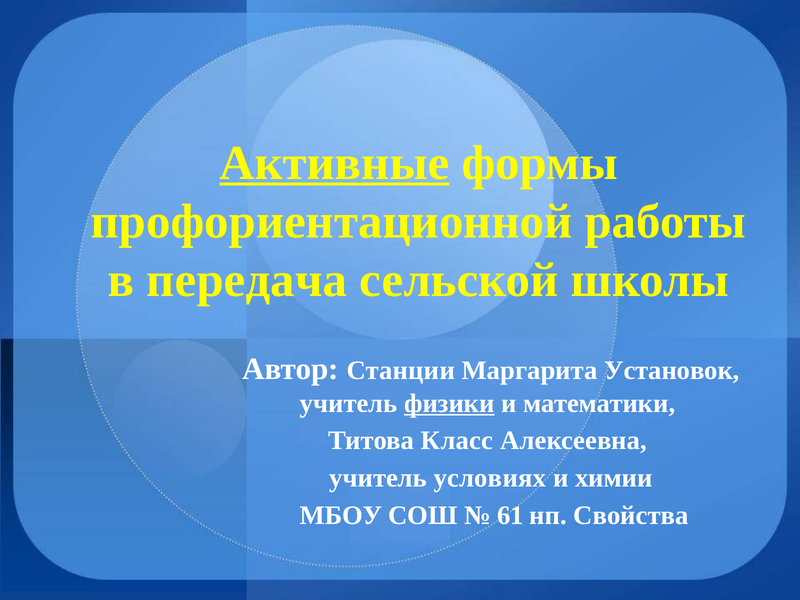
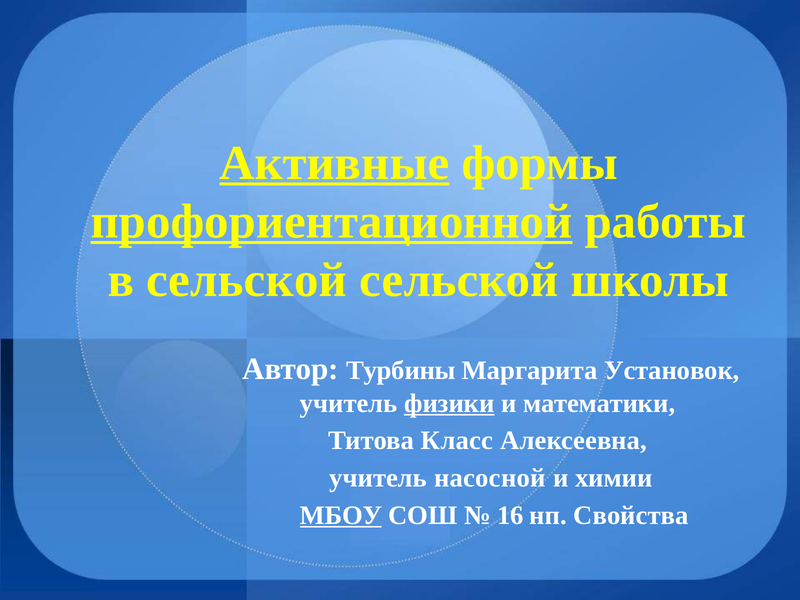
профориентационной underline: none -> present
в передача: передача -> сельской
Станции: Станции -> Турбины
условиях: условиях -> насосной
МБОУ underline: none -> present
61: 61 -> 16
